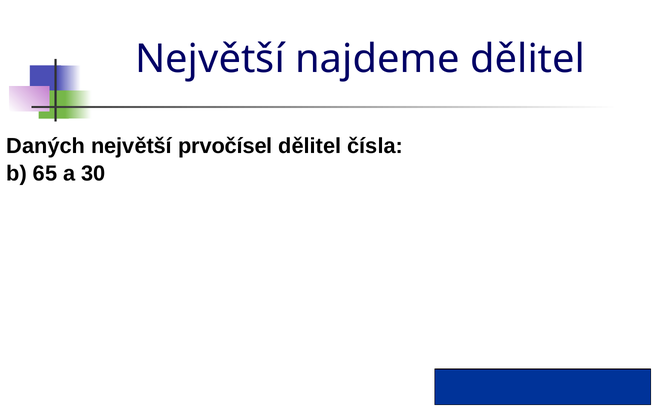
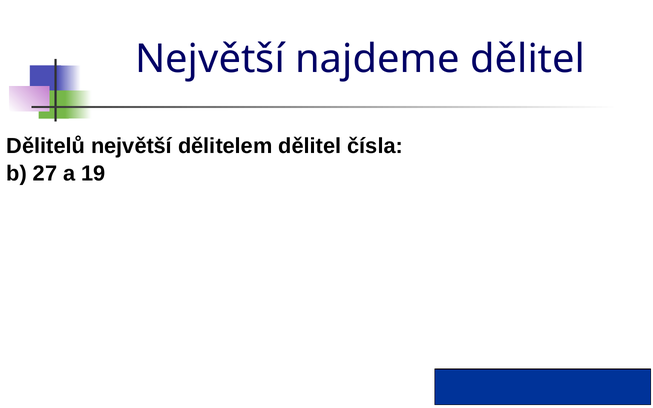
Daných: Daných -> Dělitelů
prvočísel: prvočísel -> dělitelem
65: 65 -> 27
30: 30 -> 19
